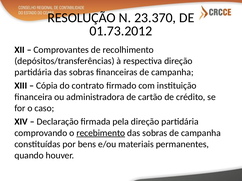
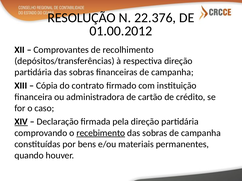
23.370: 23.370 -> 22.376
01.73.2012: 01.73.2012 -> 01.00.2012
XIV underline: none -> present
